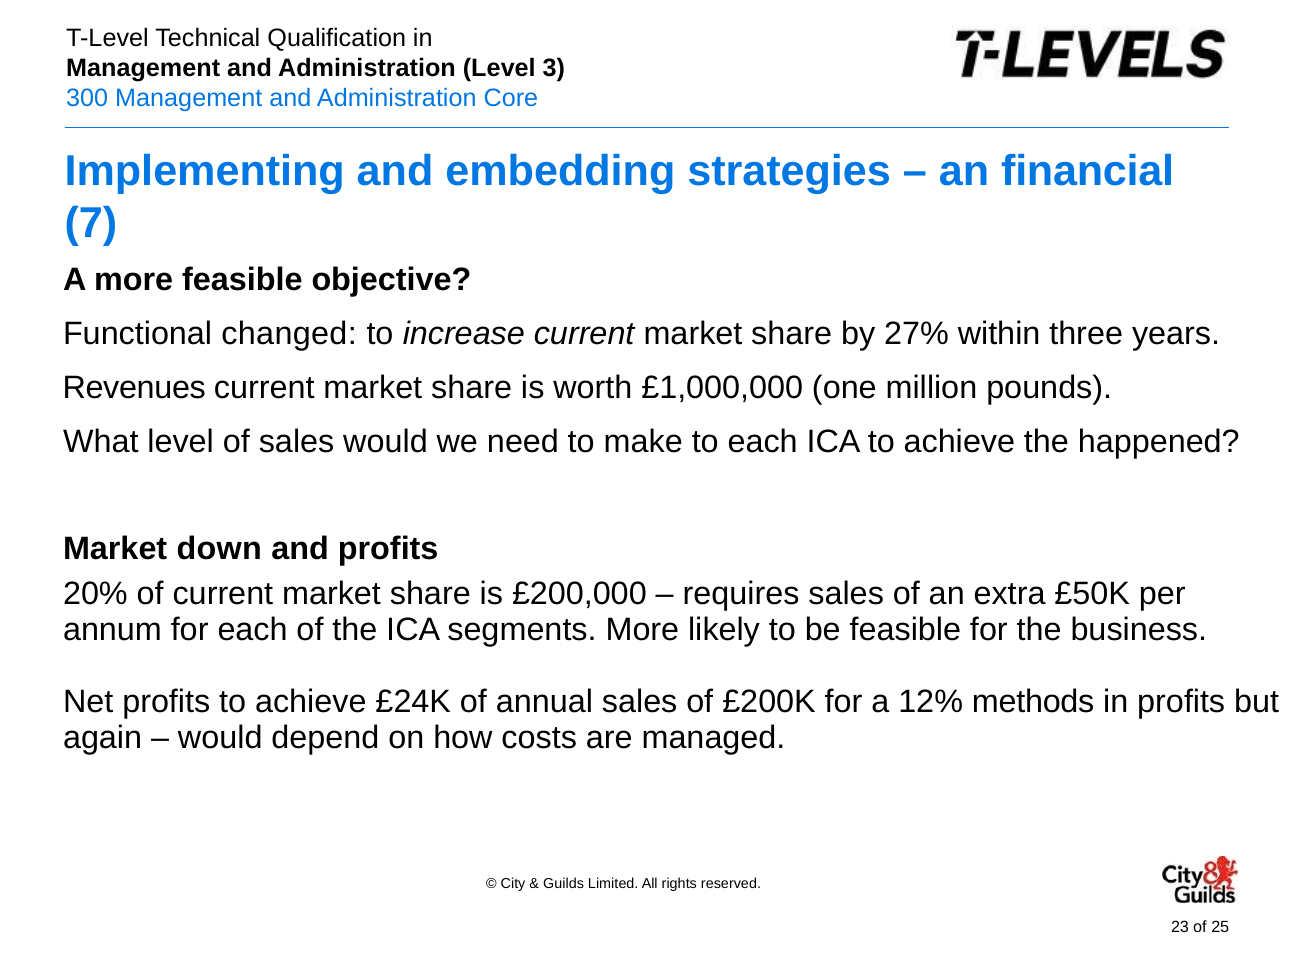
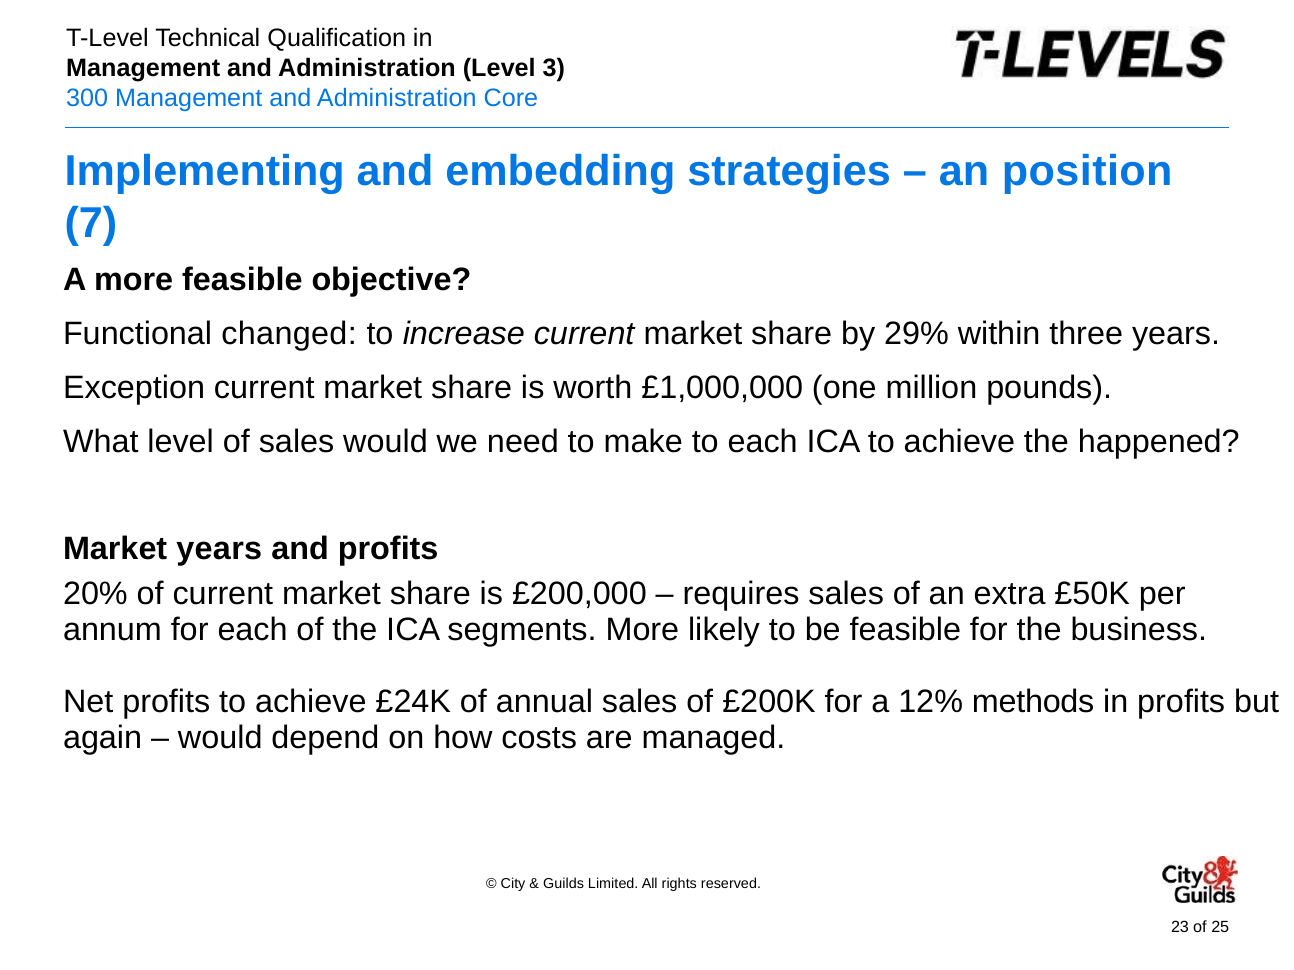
financial: financial -> position
27%: 27% -> 29%
Revenues: Revenues -> Exception
Market down: down -> years
